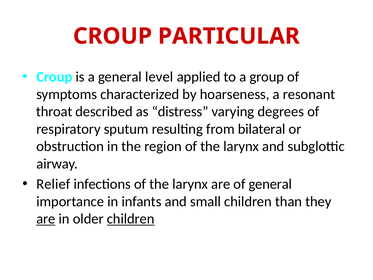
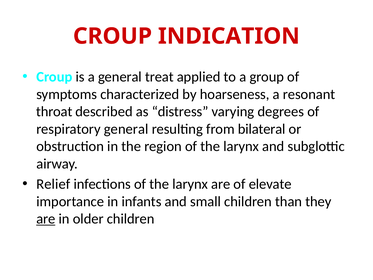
PARTICULAR: PARTICULAR -> INDICATION
level: level -> treat
respiratory sputum: sputum -> general
of general: general -> elevate
children at (131, 219) underline: present -> none
